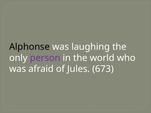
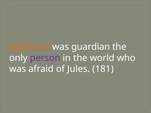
Alphonse colour: black -> orange
laughing: laughing -> guardian
673: 673 -> 181
